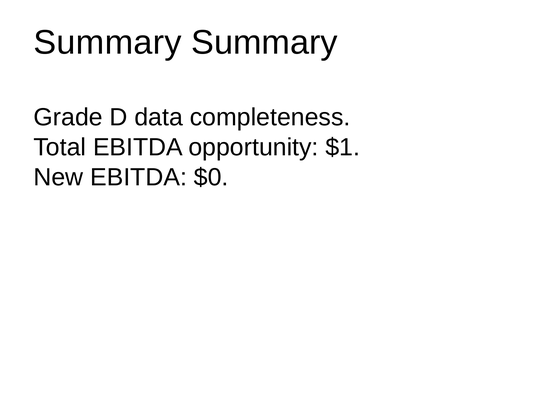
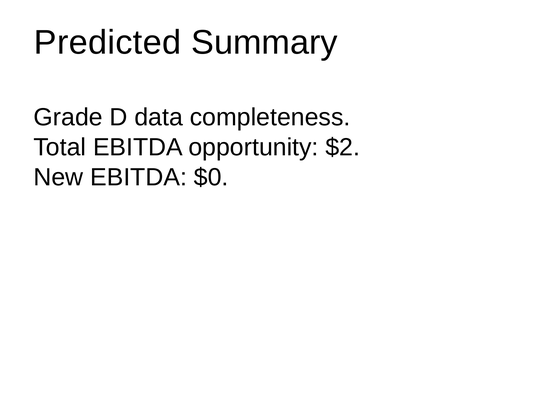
Summary at (108, 43): Summary -> Predicted
$1: $1 -> $2
